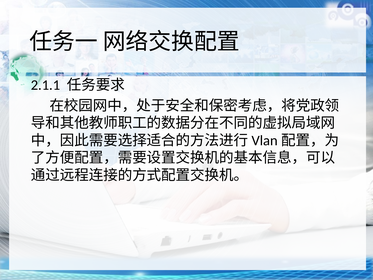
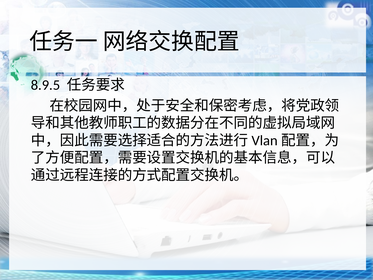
2.1.1: 2.1.1 -> 8.9.5
